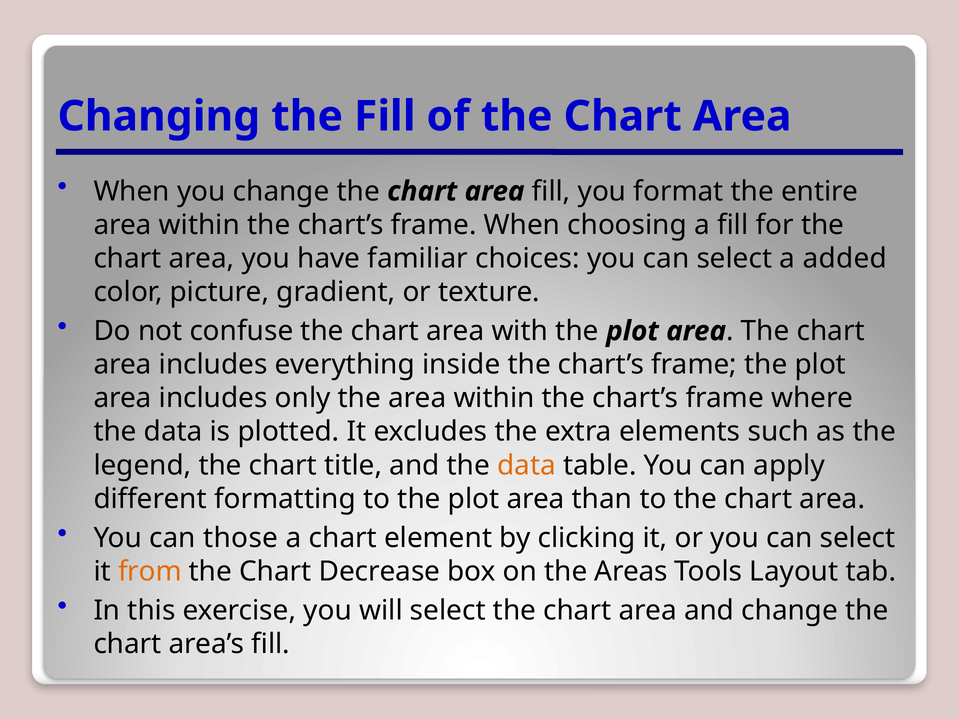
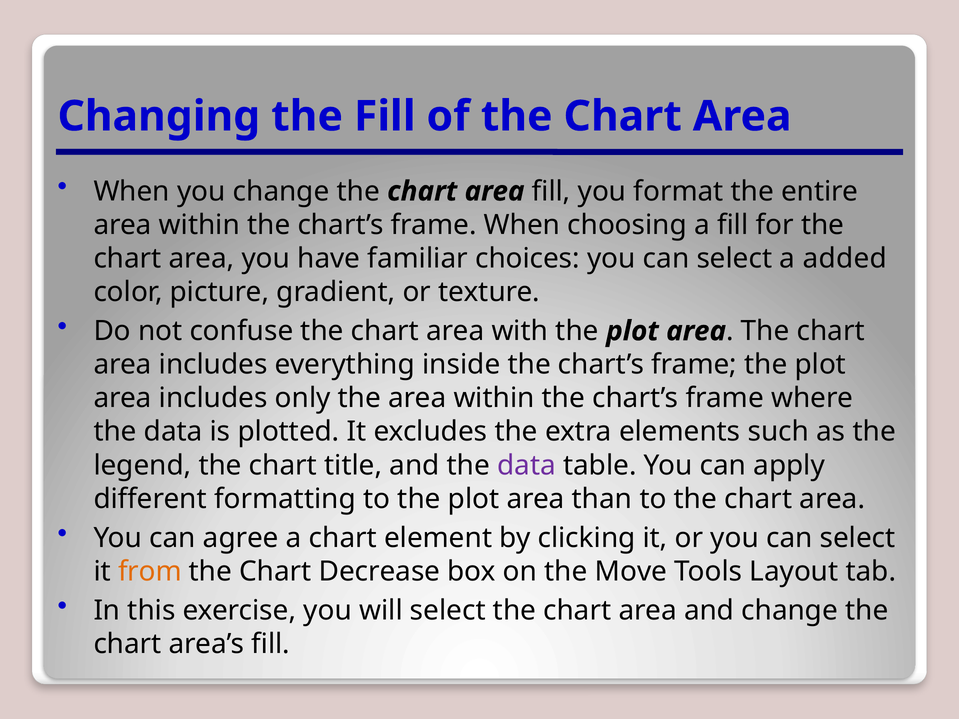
data at (526, 465) colour: orange -> purple
those: those -> agree
Areas: Areas -> Move
